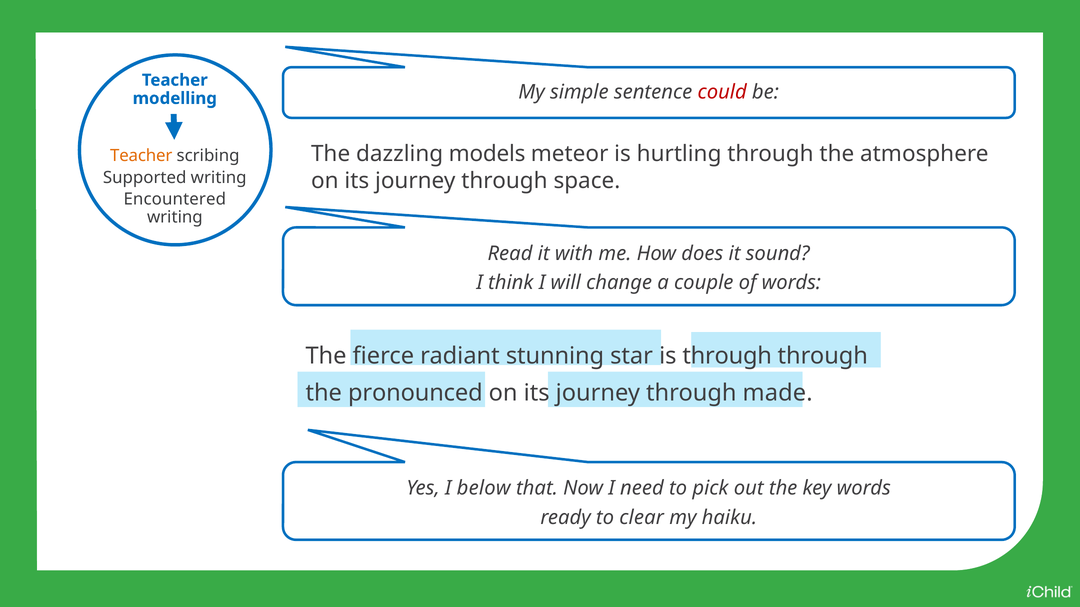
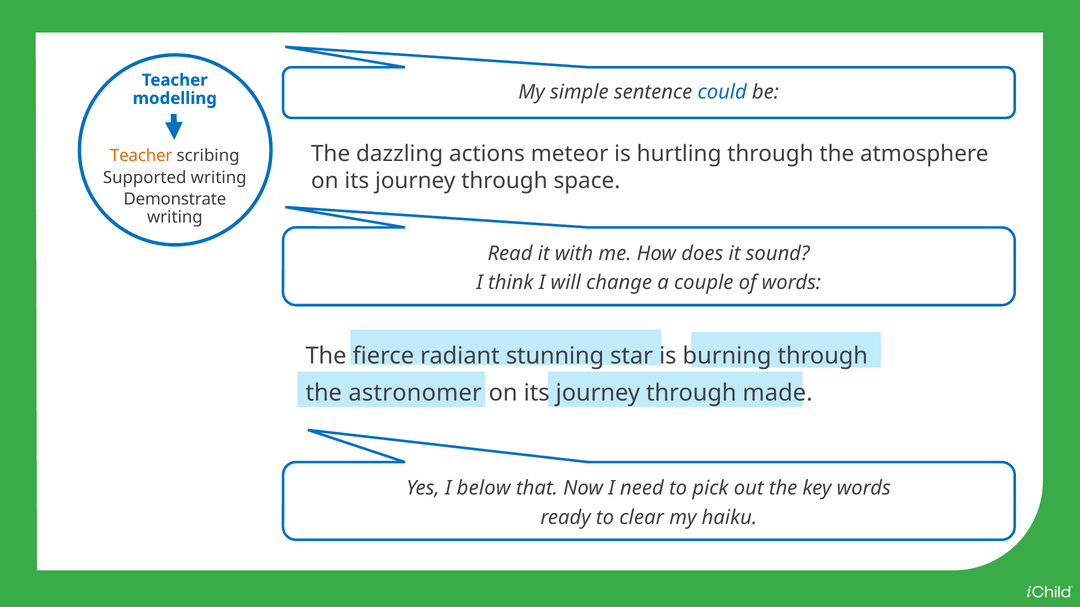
could colour: red -> blue
models: models -> actions
Encountered: Encountered -> Demonstrate
is through: through -> burning
pronounced: pronounced -> astronomer
